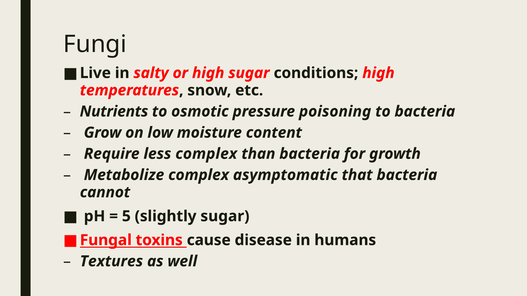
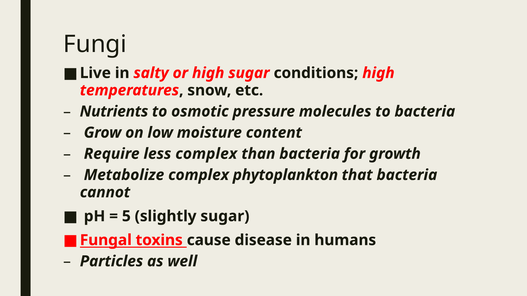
poisoning: poisoning -> molecules
asymptomatic: asymptomatic -> phytoplankton
Textures: Textures -> Particles
